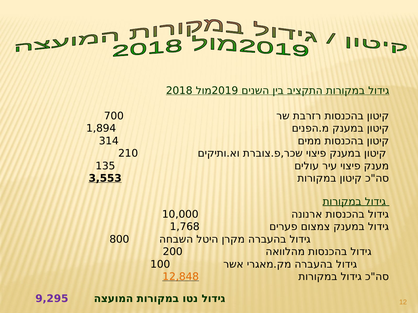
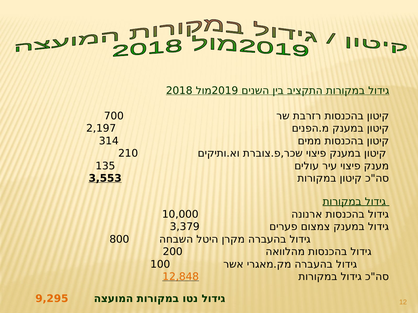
1,894: 1,894 -> 2,197
1,768: 1,768 -> 3,379
9,295 colour: purple -> orange
